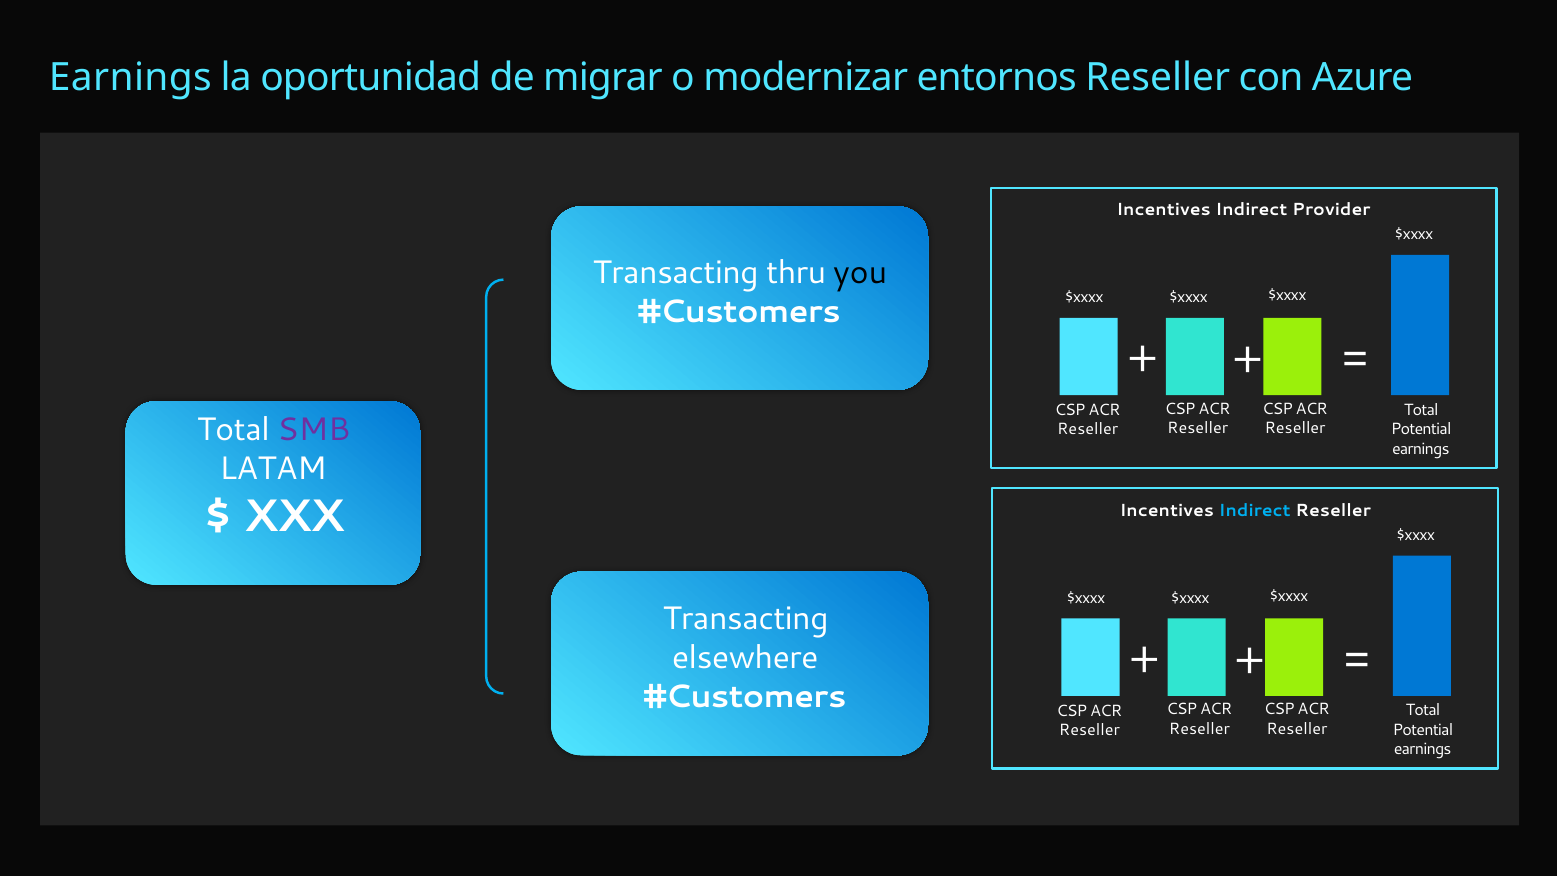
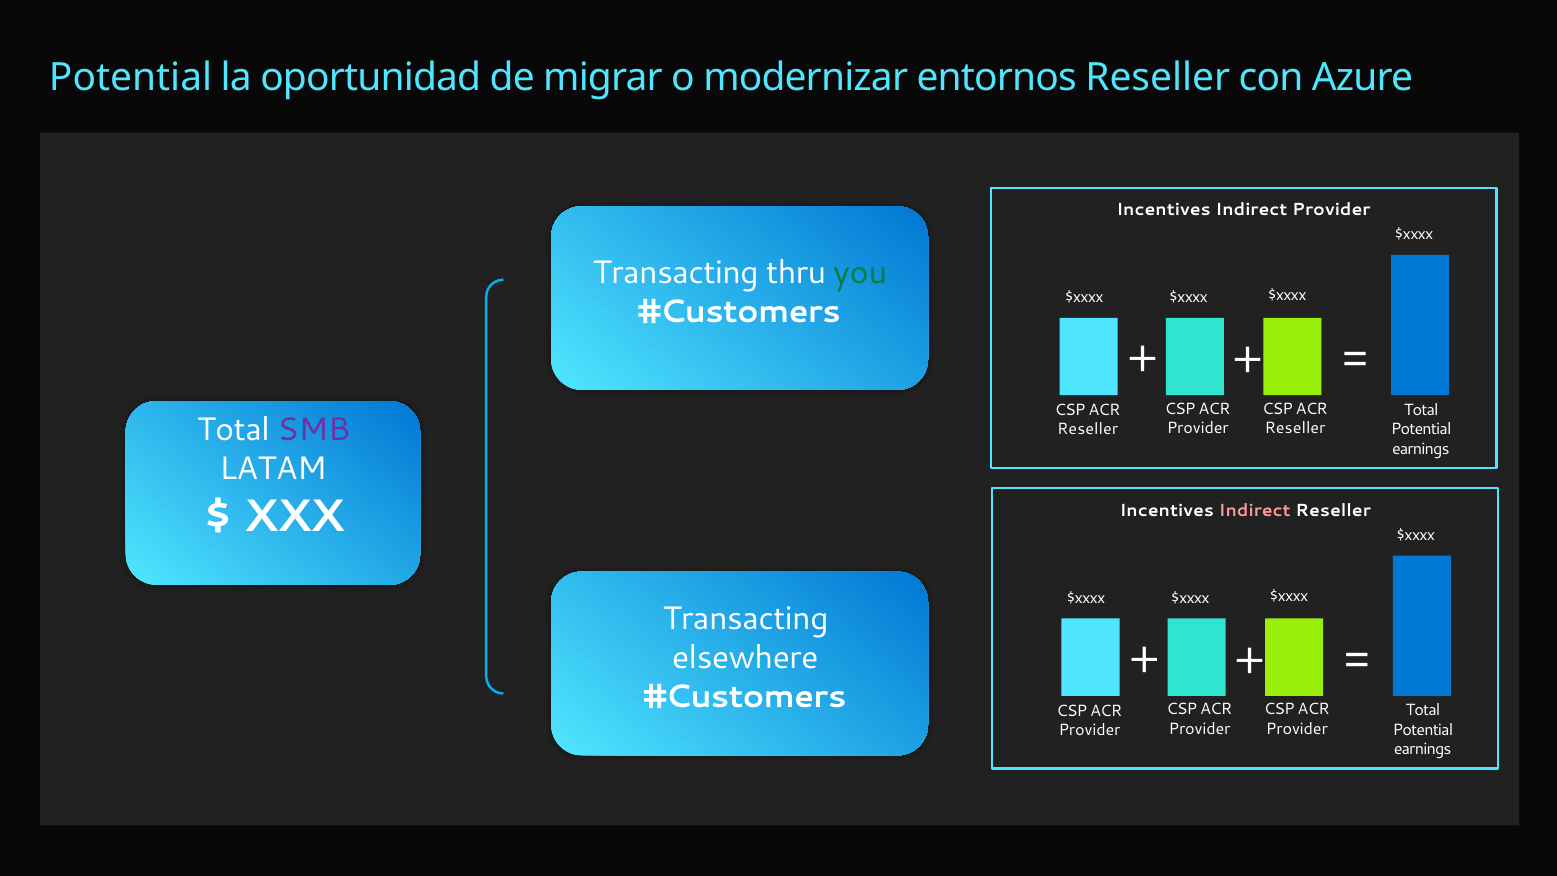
Earnings at (130, 78): Earnings -> Potential
you at (860, 273) colour: black -> green
Reseller at (1198, 428): Reseller -> Provider
Indirect at (1255, 510) colour: light blue -> pink
Reseller at (1199, 729): Reseller -> Provider
Reseller at (1297, 729): Reseller -> Provider
Reseller at (1089, 730): Reseller -> Provider
